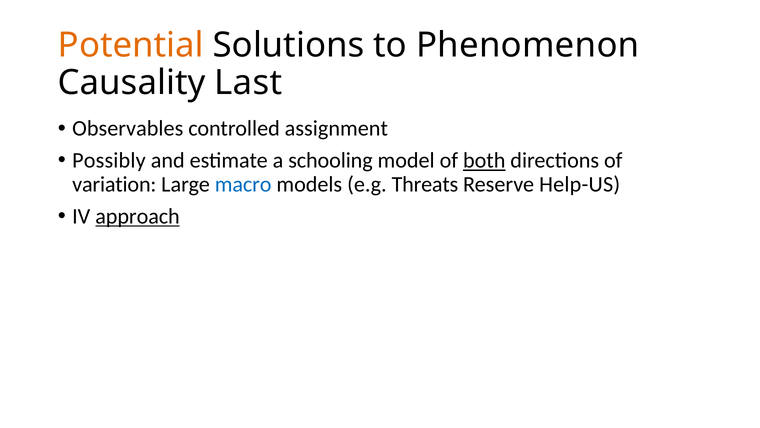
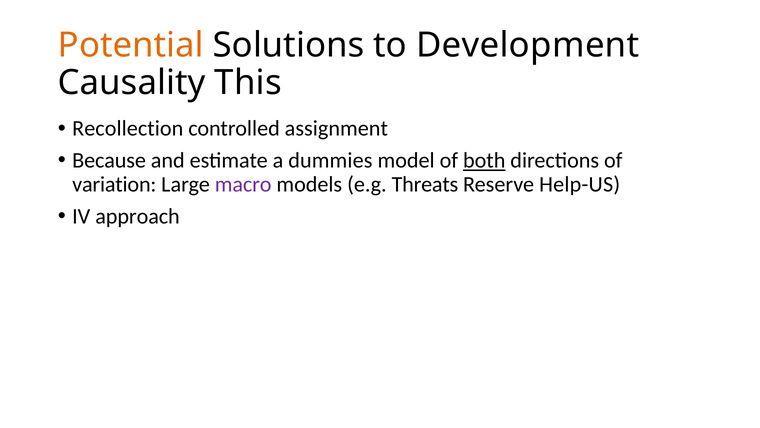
Phenomenon: Phenomenon -> Development
Last: Last -> This
Observables: Observables -> Recollection
Possibly: Possibly -> Because
schooling: schooling -> dummies
macro colour: blue -> purple
approach underline: present -> none
